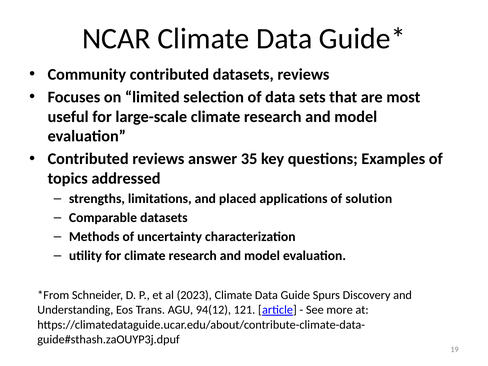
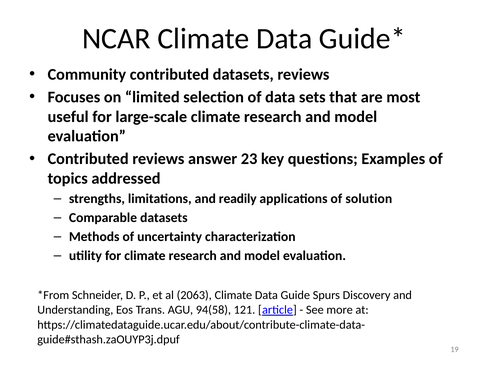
35: 35 -> 23
placed: placed -> readily
2023: 2023 -> 2063
94(12: 94(12 -> 94(58
